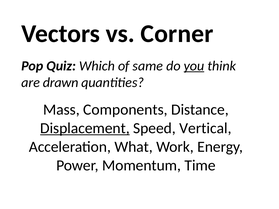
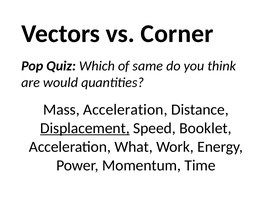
you underline: present -> none
drawn: drawn -> would
Mass Components: Components -> Acceleration
Vertical: Vertical -> Booklet
